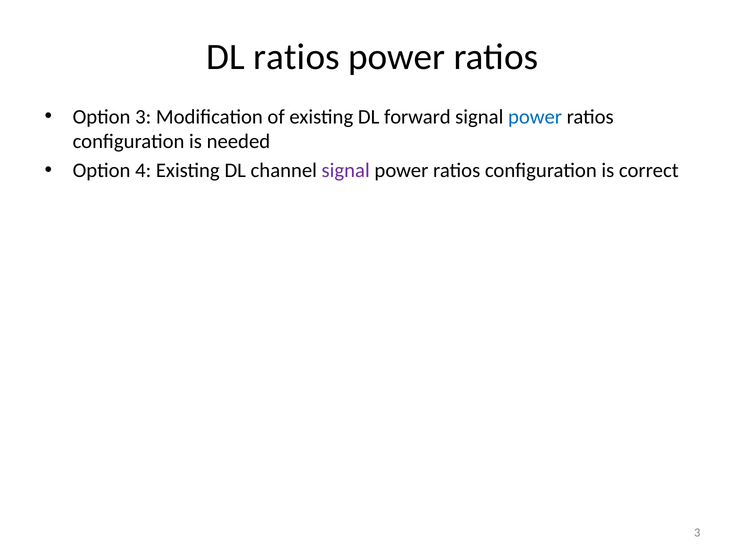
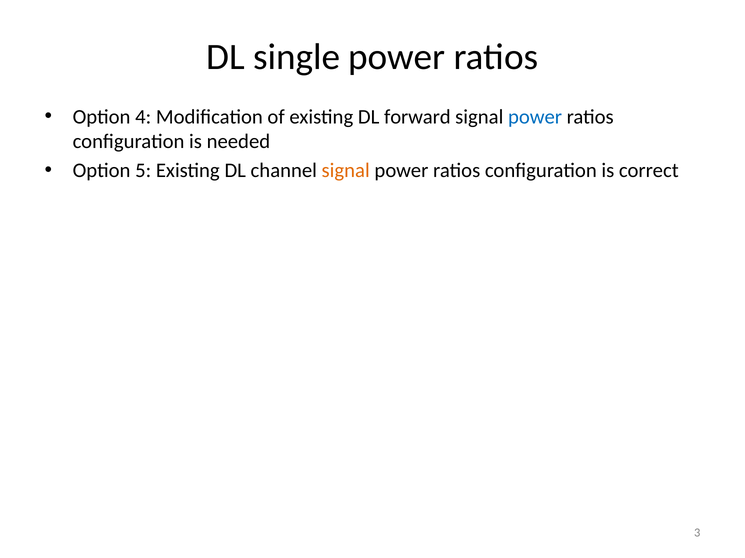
DL ratios: ratios -> single
Option 3: 3 -> 4
4: 4 -> 5
signal at (346, 171) colour: purple -> orange
